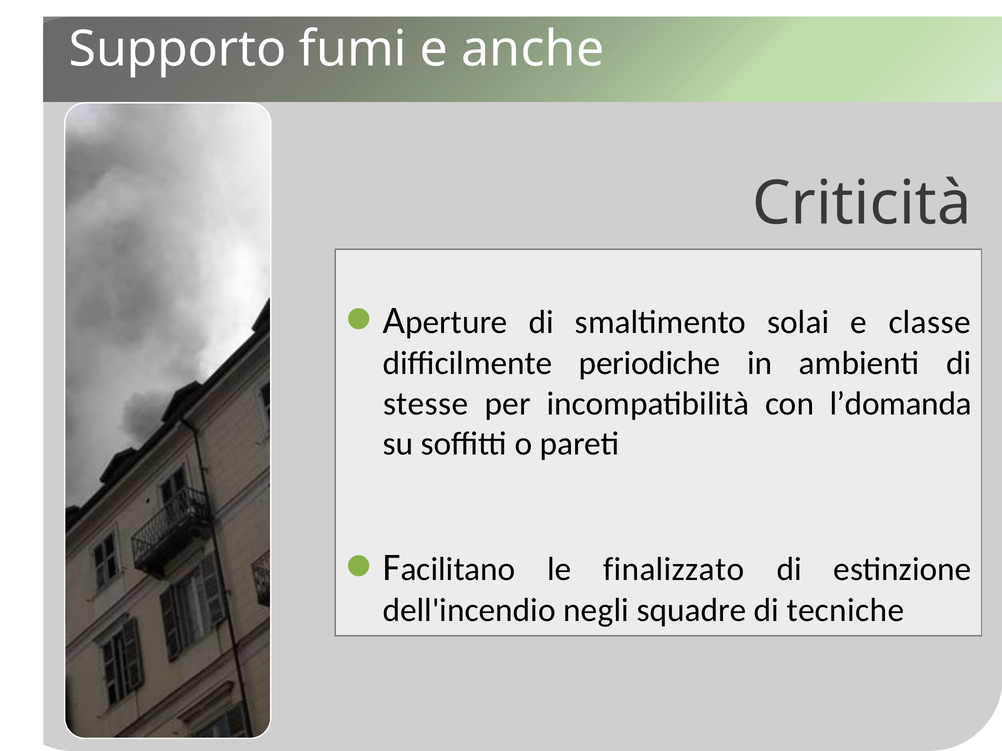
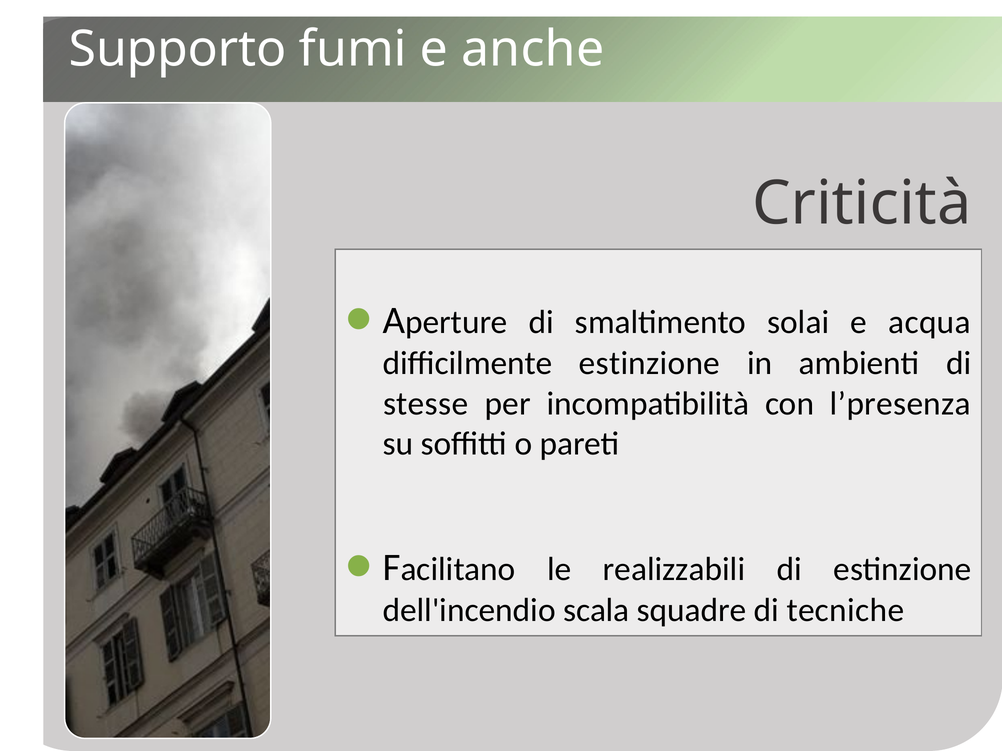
classe: classe -> acqua
difficilmente periodiche: periodiche -> estinzione
l’domanda: l’domanda -> l’presenza
finalizzato: finalizzato -> realizzabili
negli: negli -> scala
